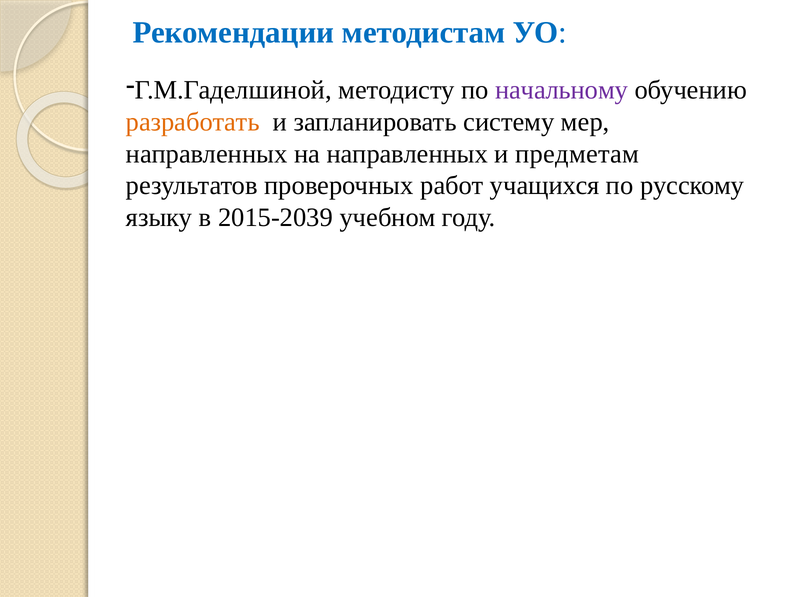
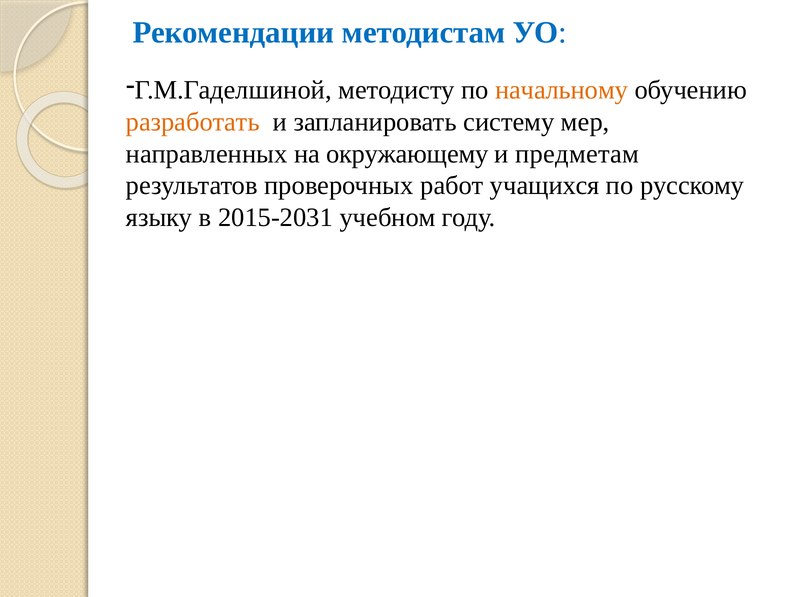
начальному colour: purple -> orange
на направленных: направленных -> окружающему
2015-2039: 2015-2039 -> 2015-2031
